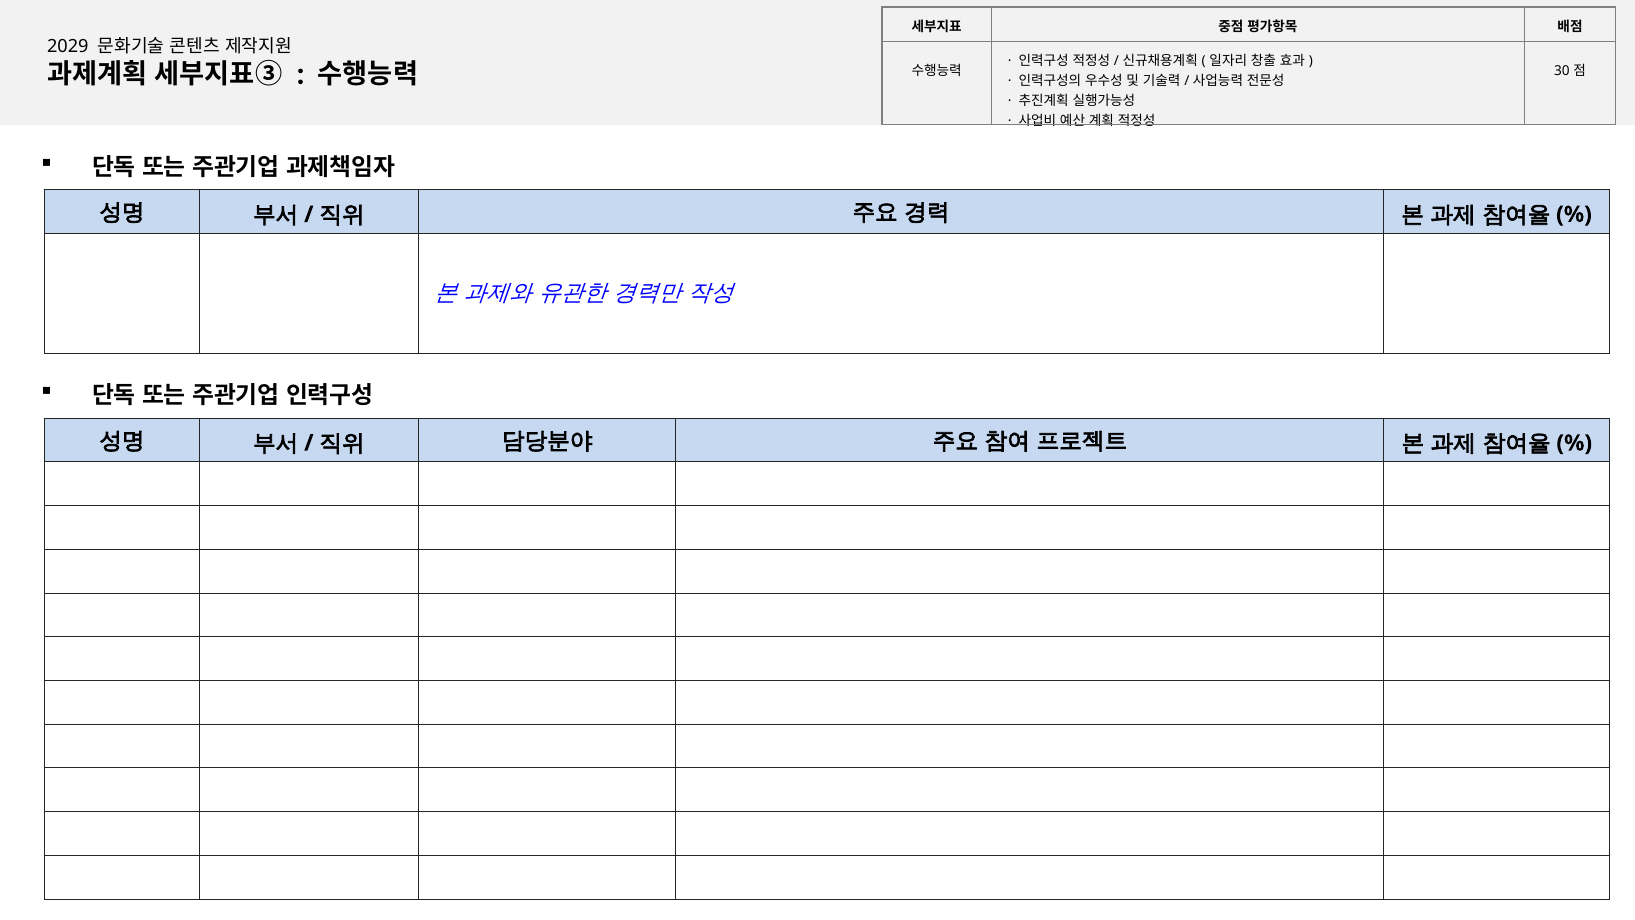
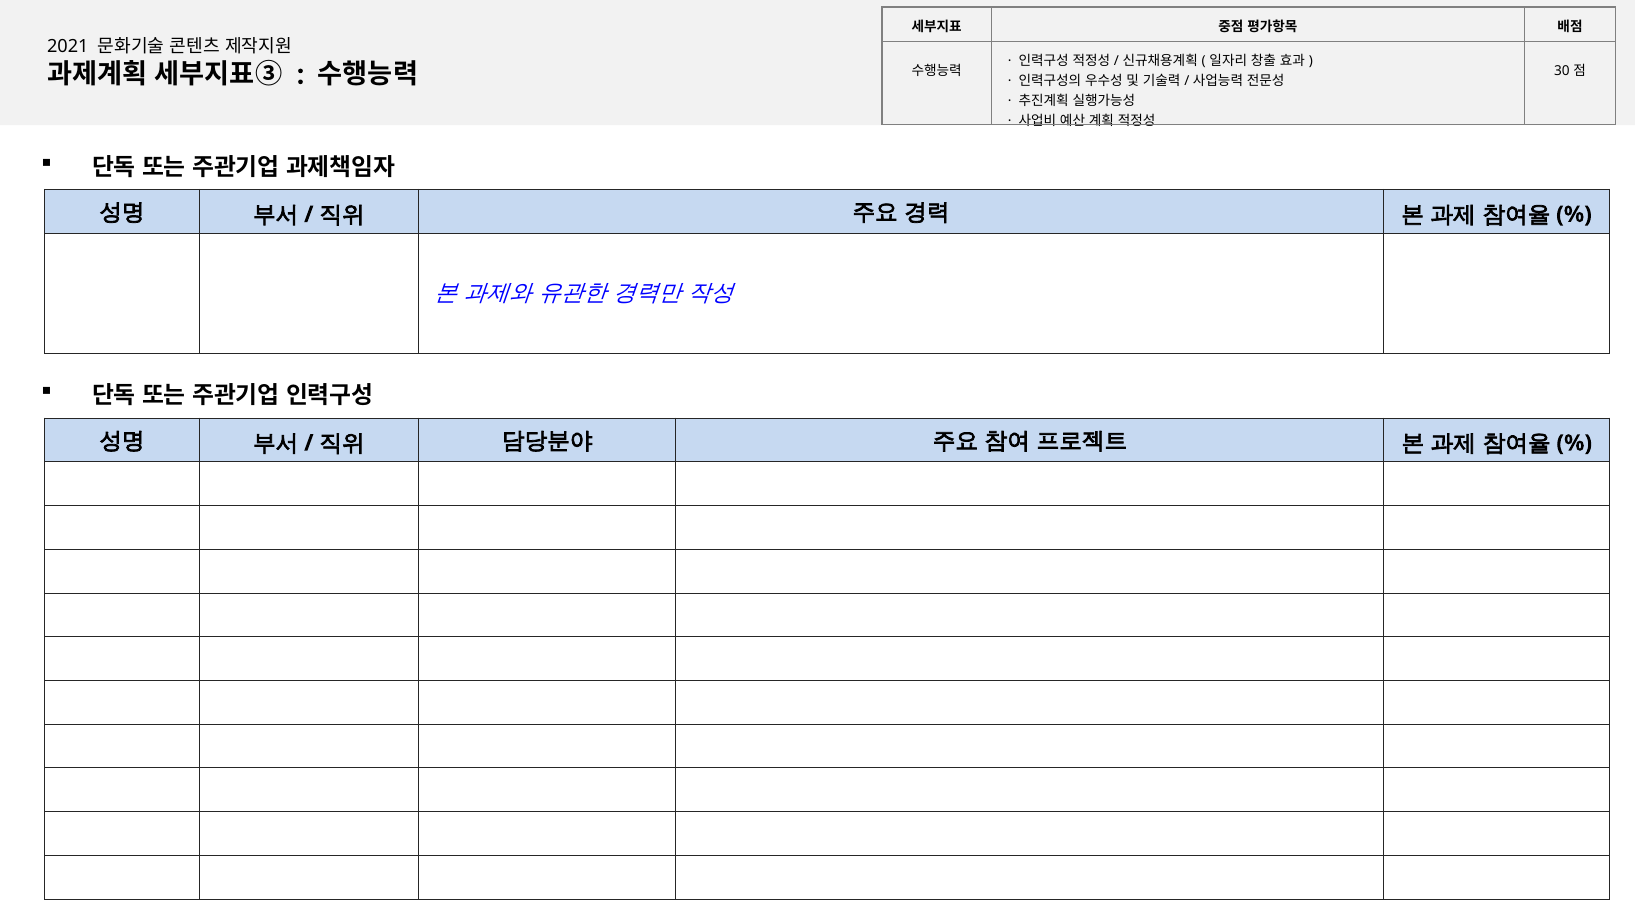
2029: 2029 -> 2021
